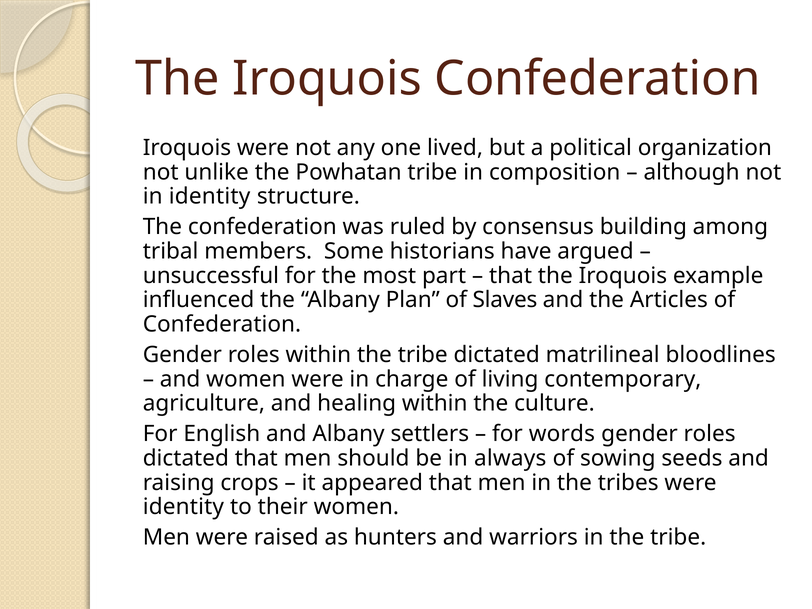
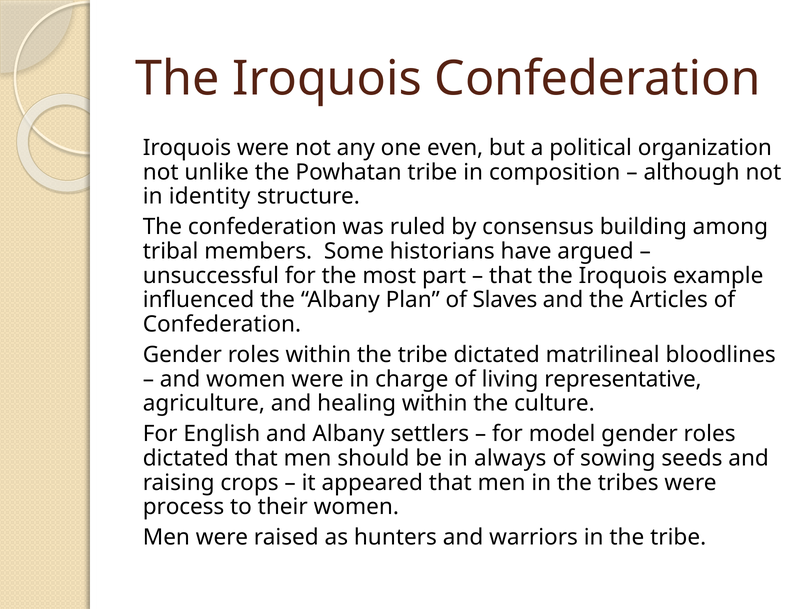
lived: lived -> even
contemporary: contemporary -> representative
words: words -> model
identity at (183, 507): identity -> process
